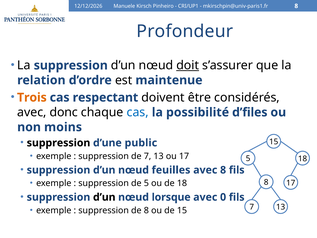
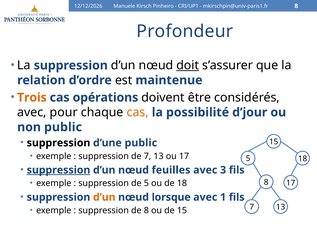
respectant: respectant -> opérations
donc: donc -> pour
cas at (138, 112) colour: blue -> orange
d’files: d’files -> d’jour
non moins: moins -> public
suppression at (59, 170) underline: none -> present
avec 8: 8 -> 3
d’un at (104, 197) colour: black -> orange
0: 0 -> 1
